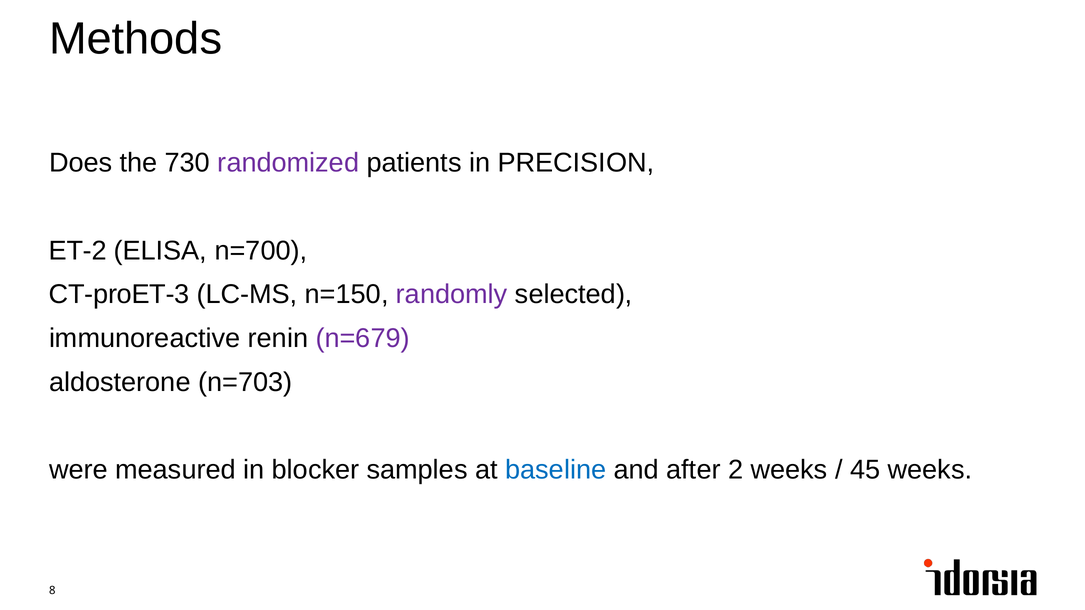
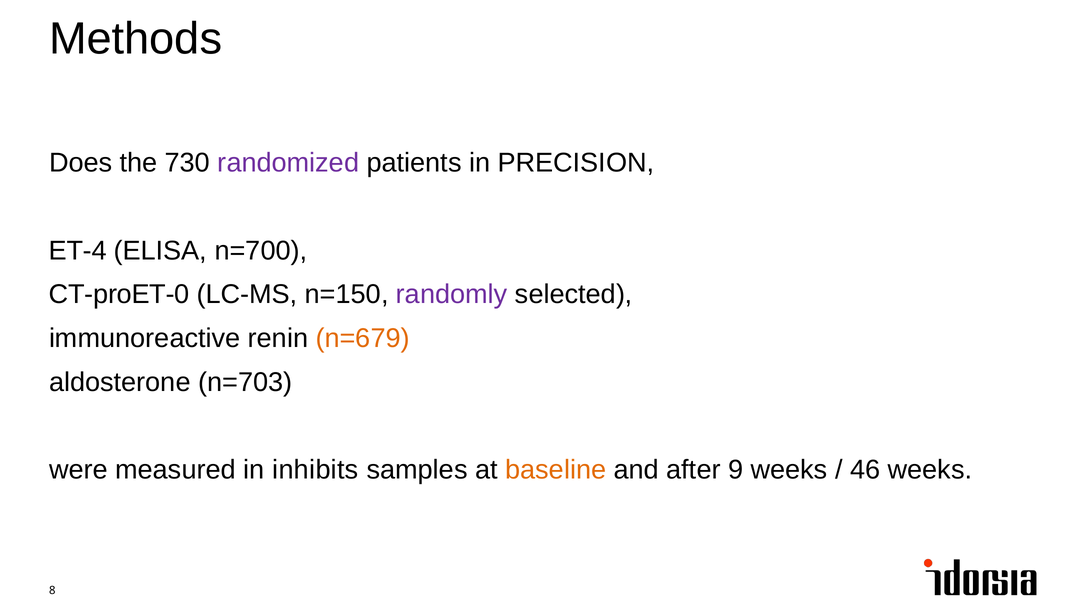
ET-2: ET-2 -> ET-4
CT-proET-3: CT-proET-3 -> CT-proET-0
n=679 colour: purple -> orange
blocker: blocker -> inhibits
baseline colour: blue -> orange
2: 2 -> 9
45: 45 -> 46
